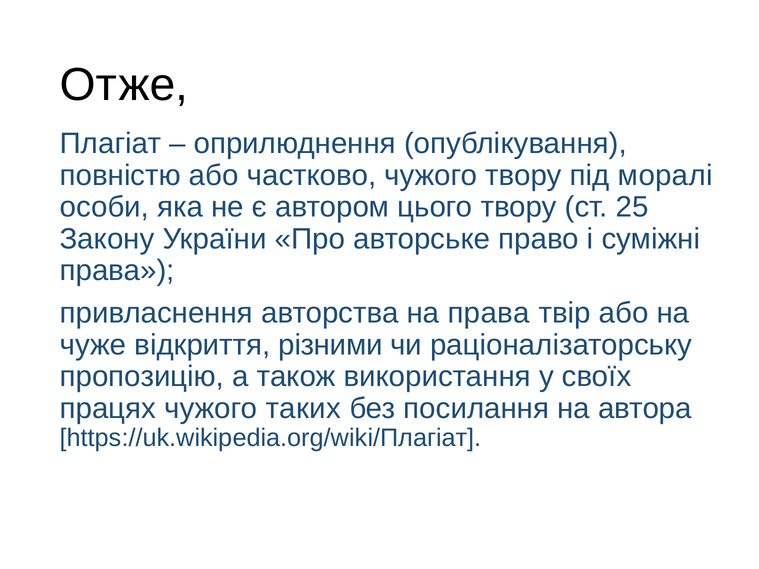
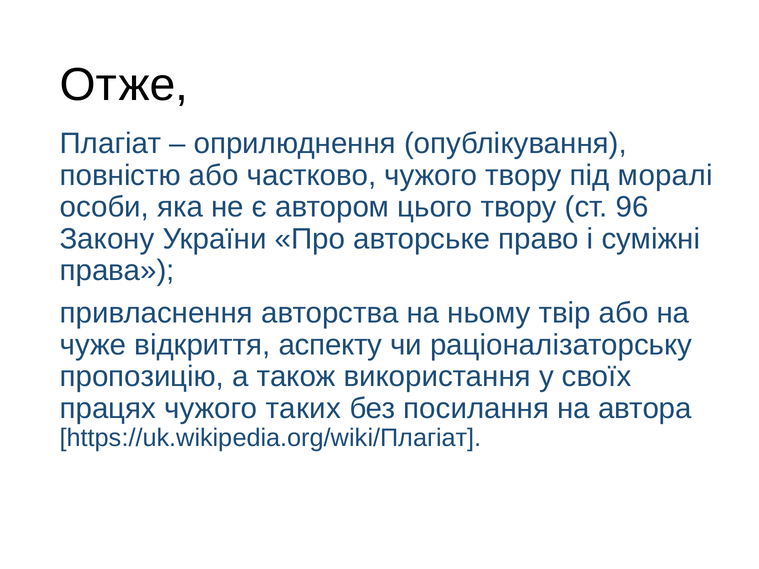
25: 25 -> 96
на права: права -> ньому
різними: різними -> аспекту
